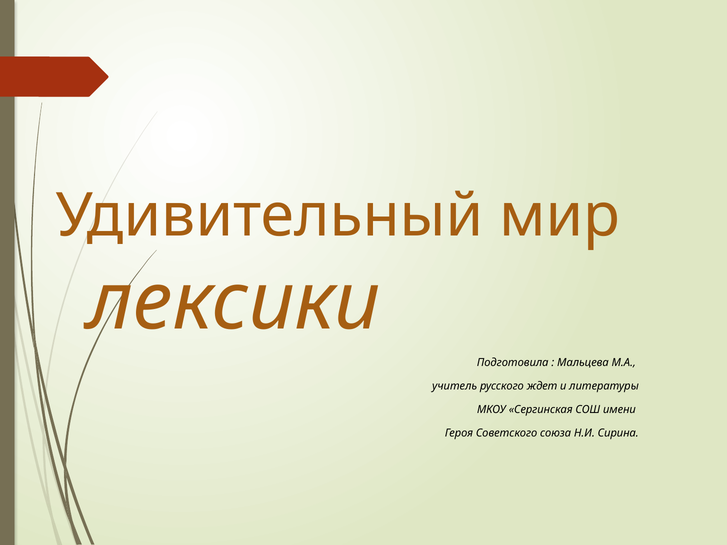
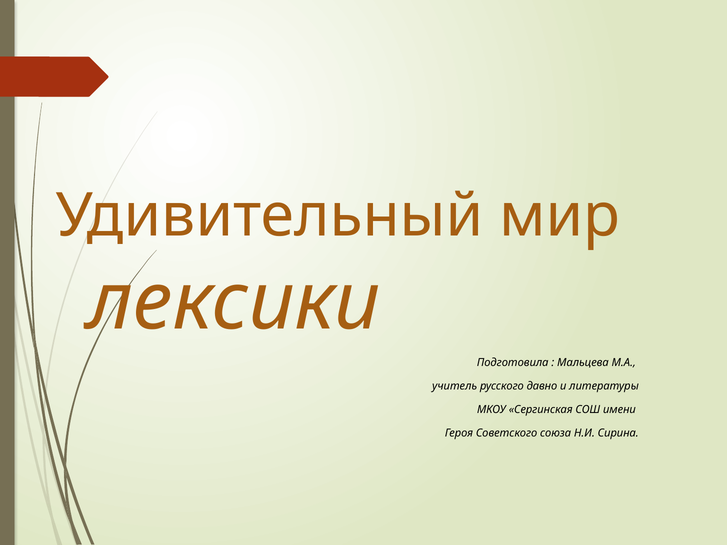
ждет: ждет -> давно
